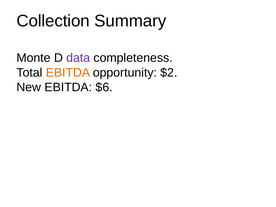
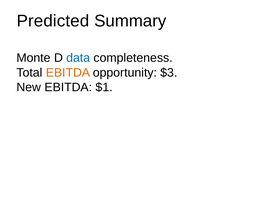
Collection: Collection -> Predicted
data colour: purple -> blue
$2: $2 -> $3
$6: $6 -> $1
